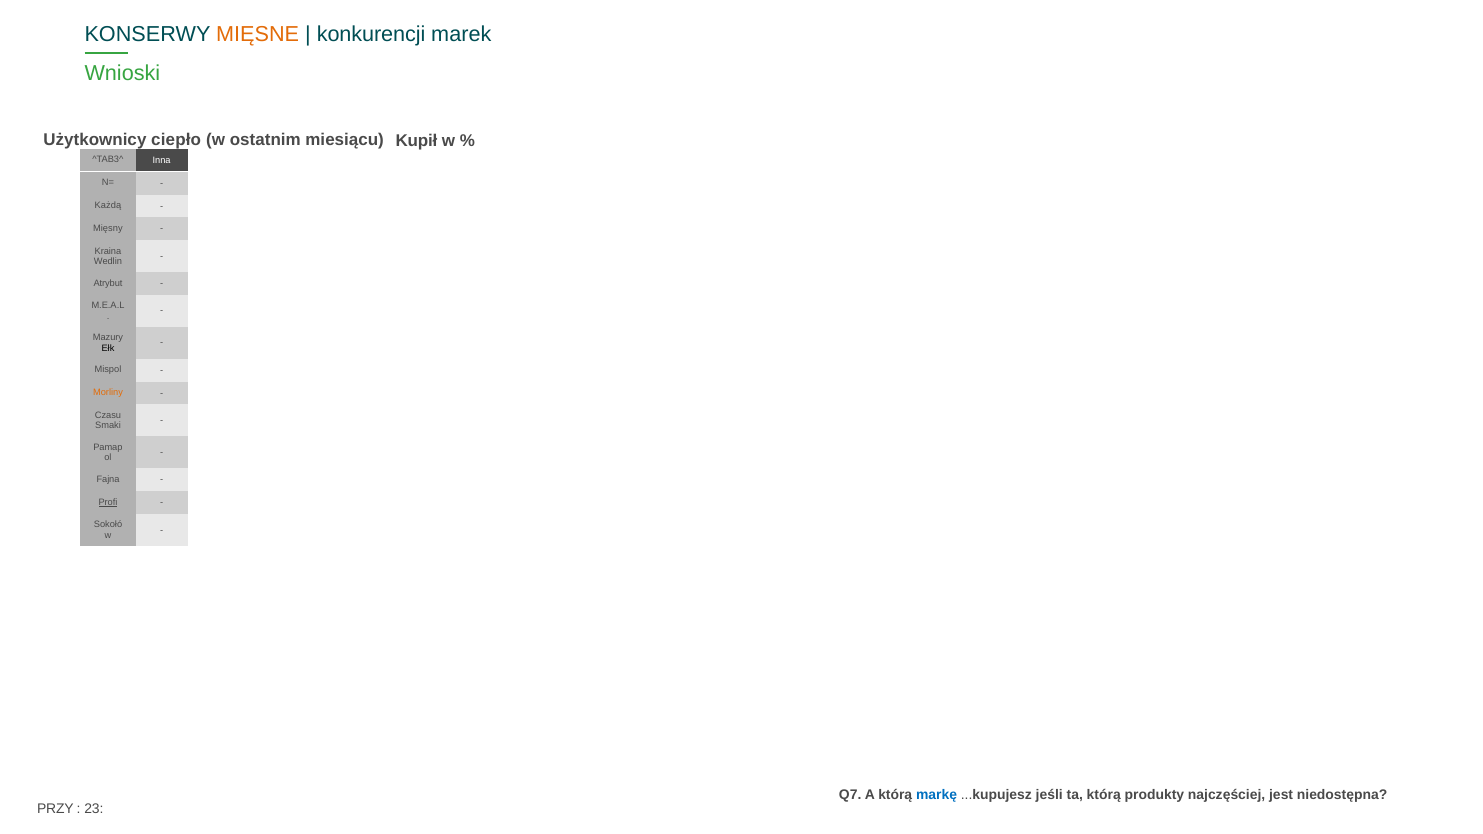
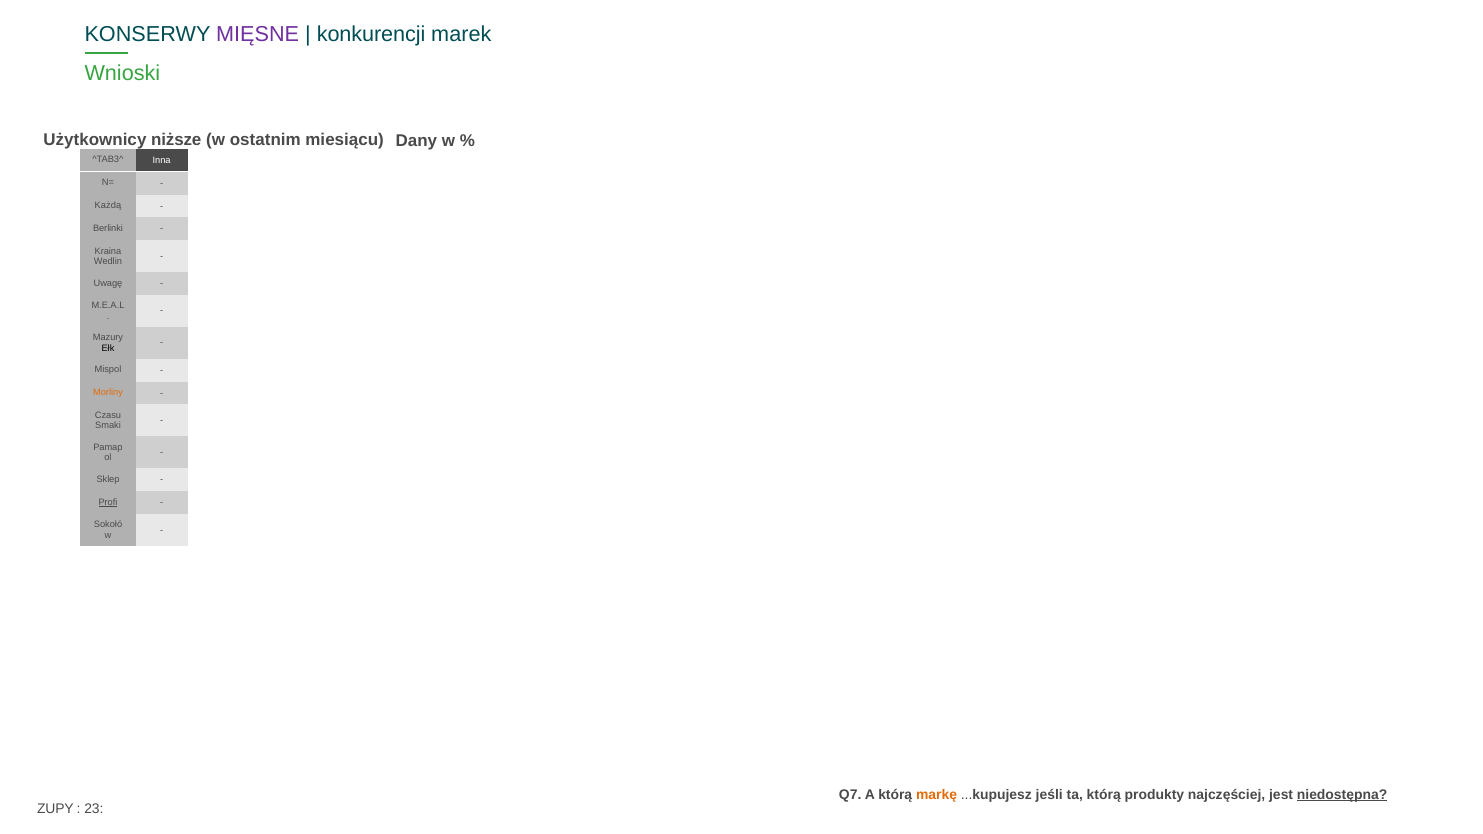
MIĘSNE colour: orange -> purple
ciepło: ciepło -> niższe
Kupił: Kupił -> Dany
Mięsny: Mięsny -> Berlinki
Atrybut: Atrybut -> Uwagę
Fajna: Fajna -> Sklep
markę colour: blue -> orange
niedostępna underline: none -> present
PRZY: PRZY -> ZUPY
